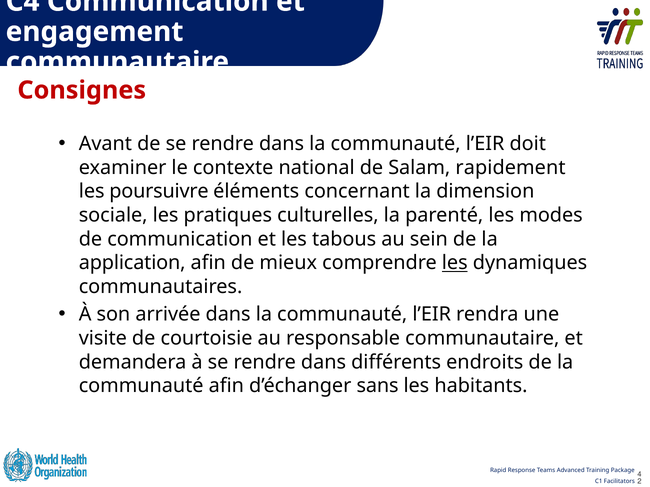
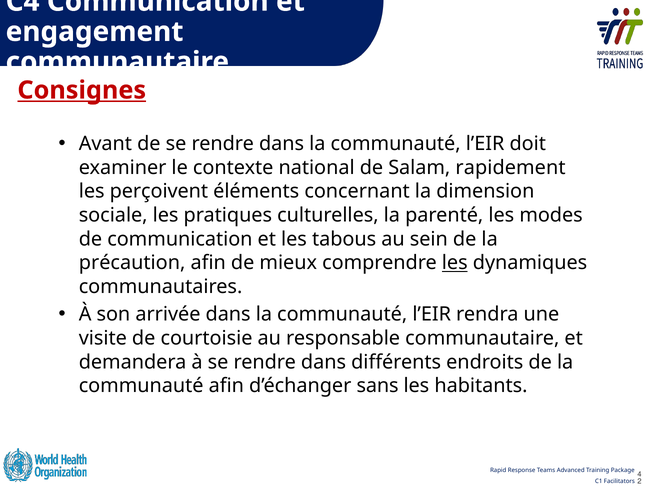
Consignes underline: none -> present
poursuivre: poursuivre -> perçoivent
application: application -> précaution
